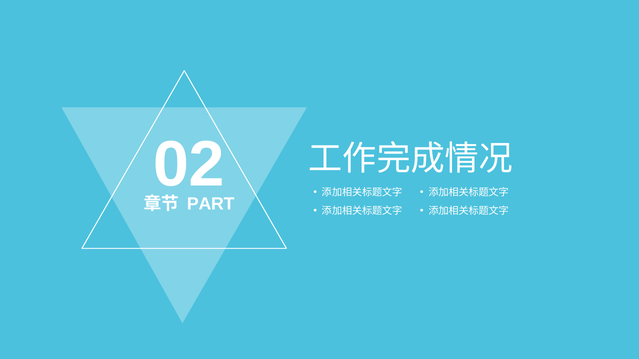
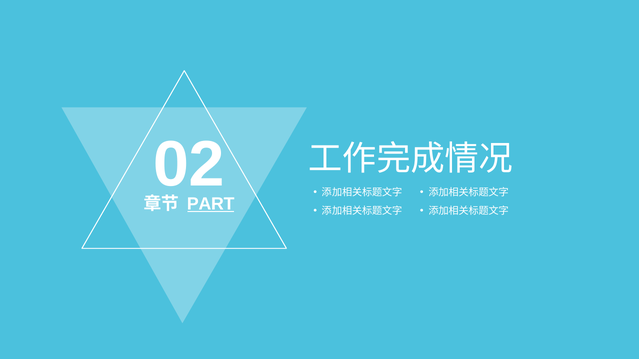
PART underline: none -> present
